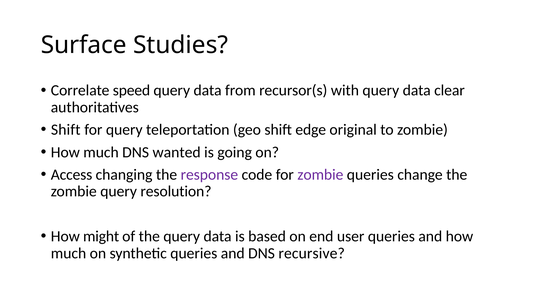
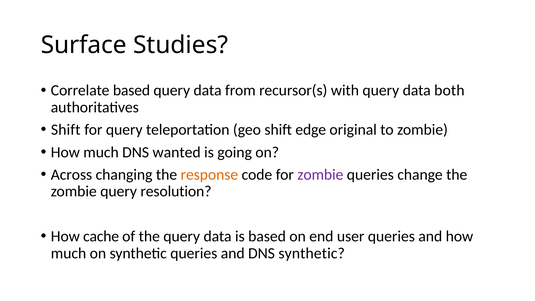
Correlate speed: speed -> based
clear: clear -> both
Access: Access -> Across
response colour: purple -> orange
might: might -> cache
DNS recursive: recursive -> synthetic
